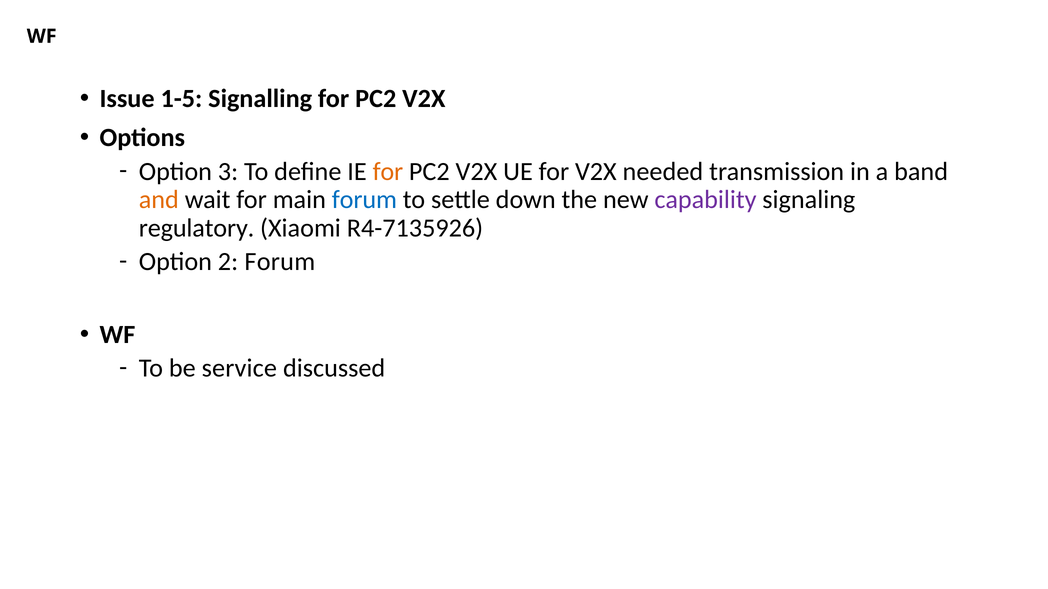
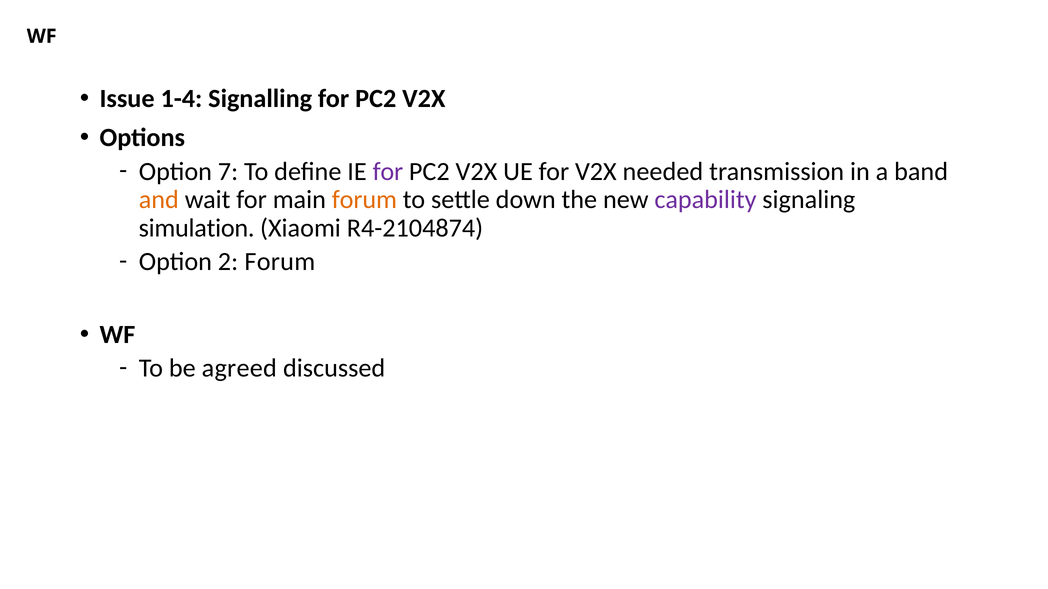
1-5: 1-5 -> 1-4
3: 3 -> 7
for at (388, 172) colour: orange -> purple
forum at (364, 200) colour: blue -> orange
regulatory: regulatory -> simulation
R4-7135926: R4-7135926 -> R4-2104874
service: service -> agreed
